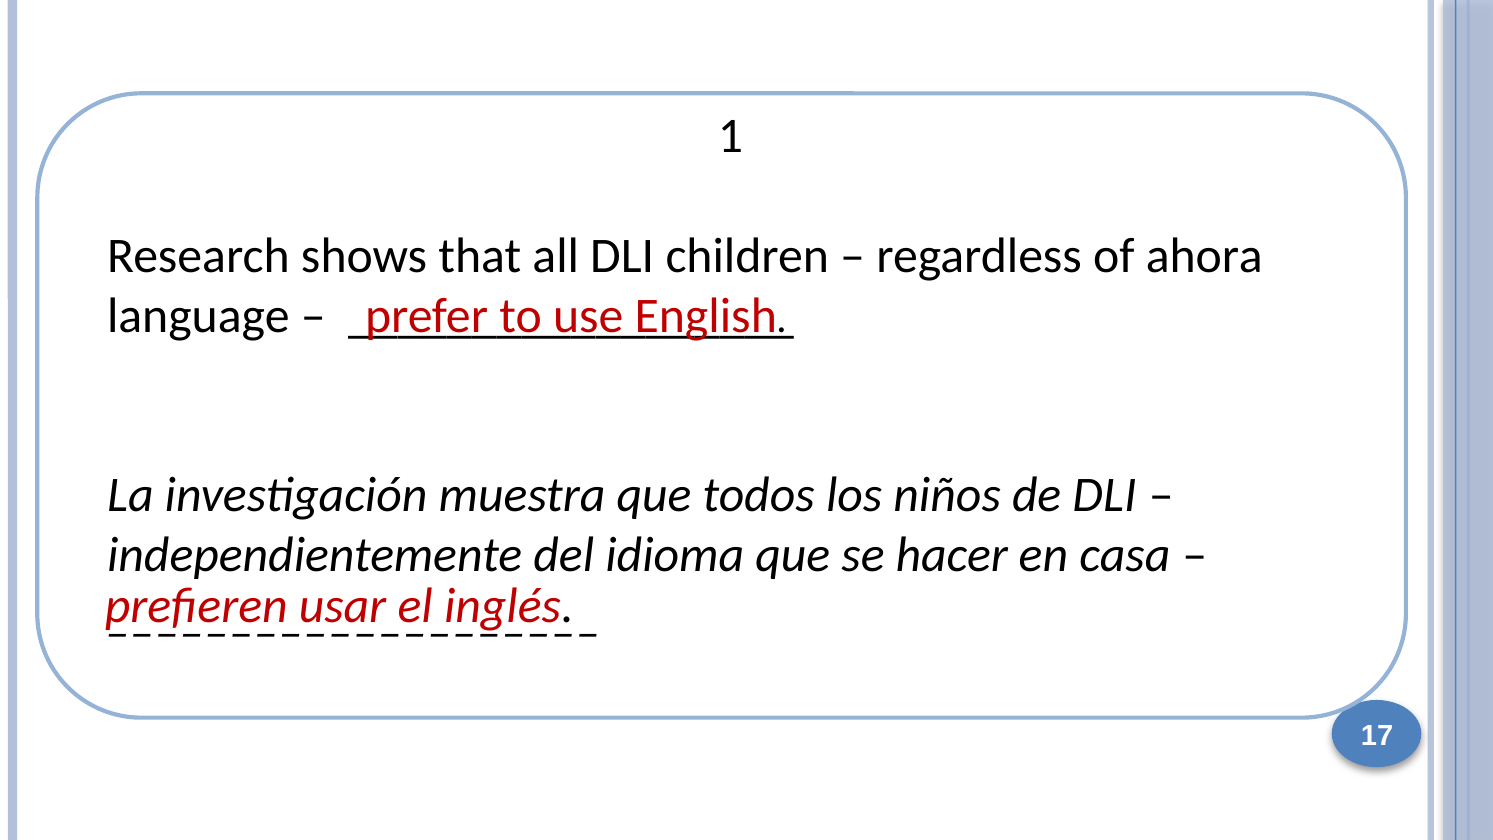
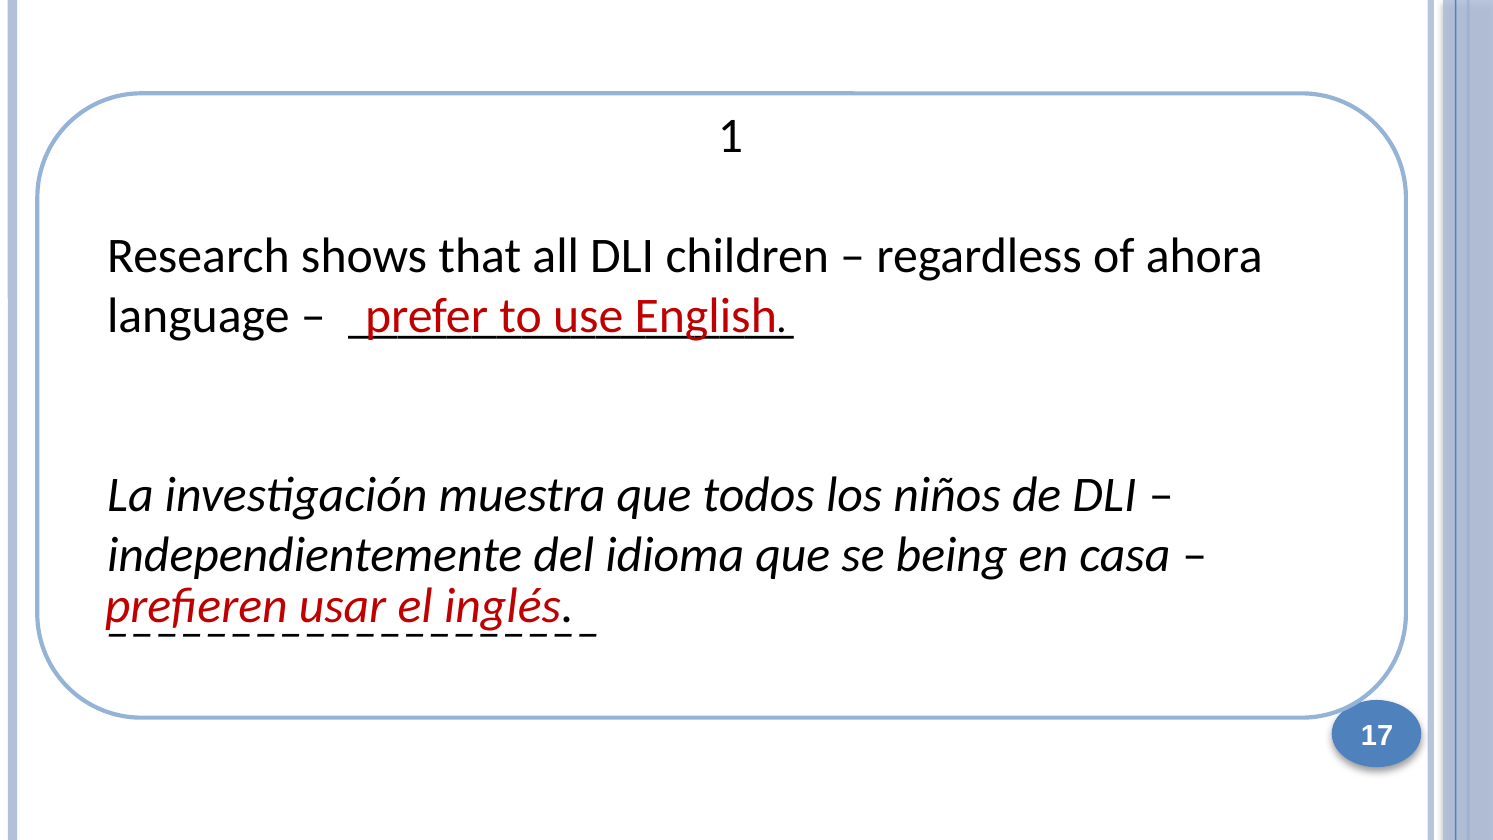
hacer: hacer -> being
